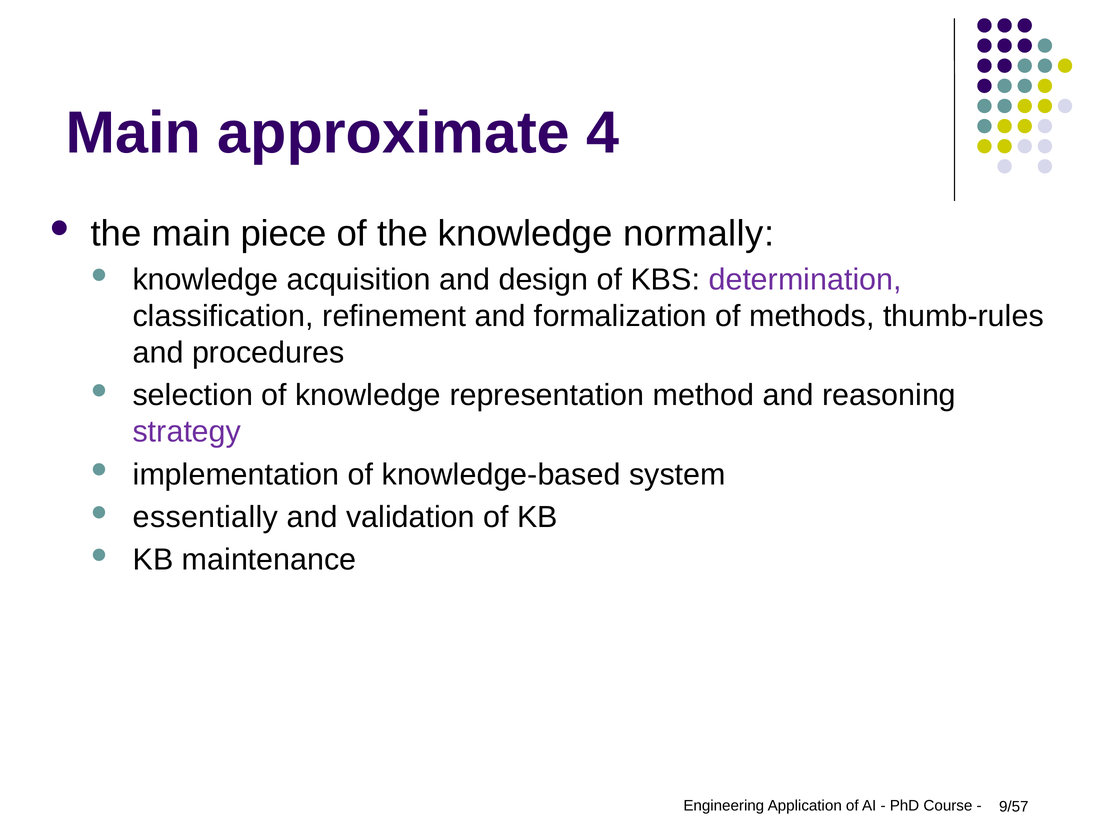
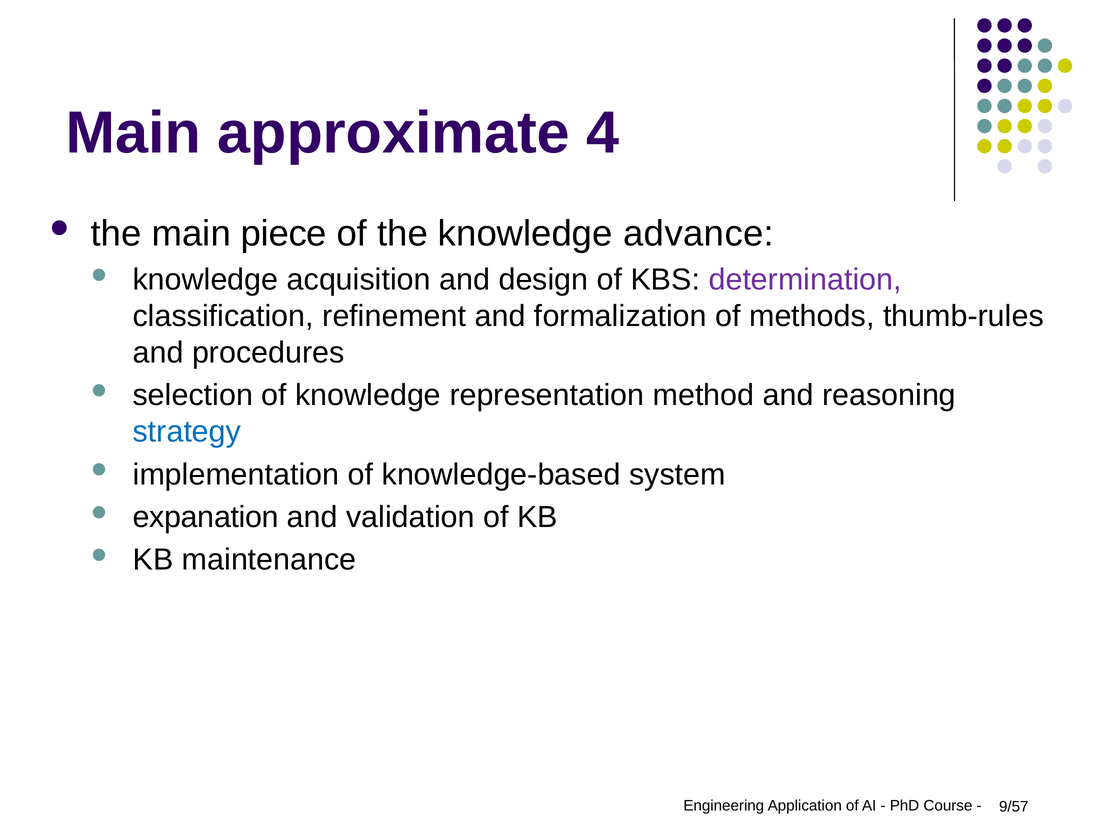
normally: normally -> advance
strategy colour: purple -> blue
essentially: essentially -> expanation
